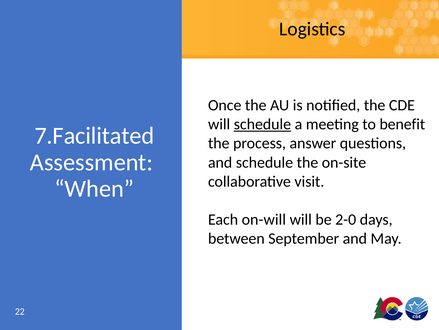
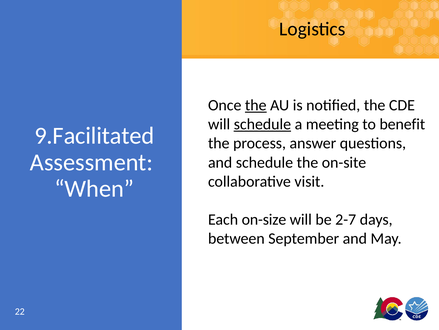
the at (256, 105) underline: none -> present
7.Facilitated: 7.Facilitated -> 9.Facilitated
on-will: on-will -> on-size
2-0: 2-0 -> 2-7
